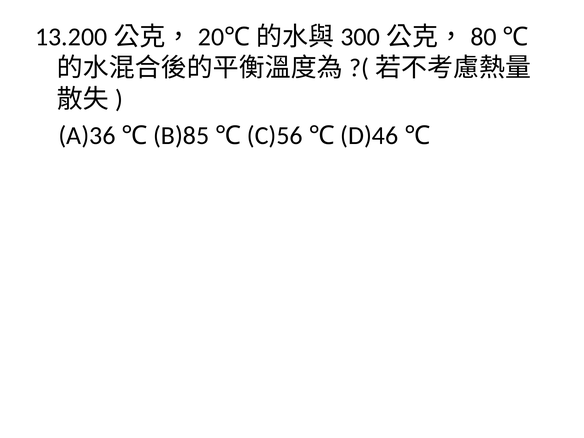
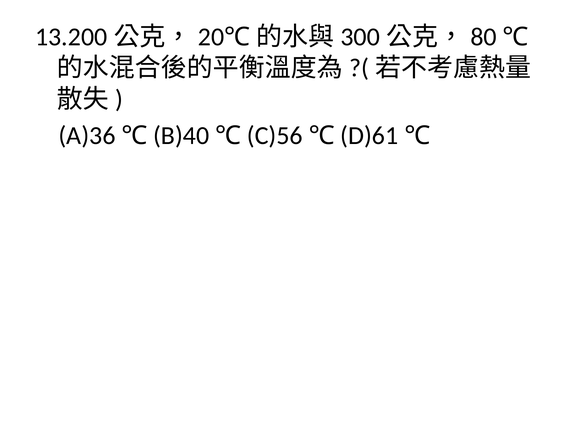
B)85: B)85 -> B)40
D)46: D)46 -> D)61
